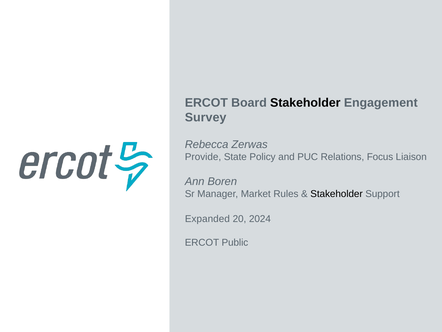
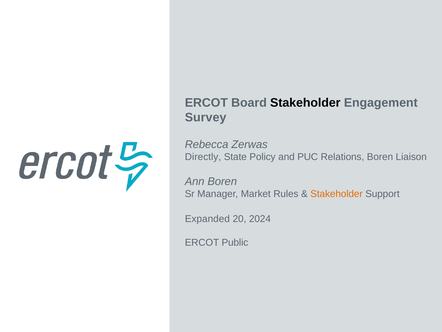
Provide: Provide -> Directly
Relations Focus: Focus -> Boren
Stakeholder at (337, 194) colour: black -> orange
